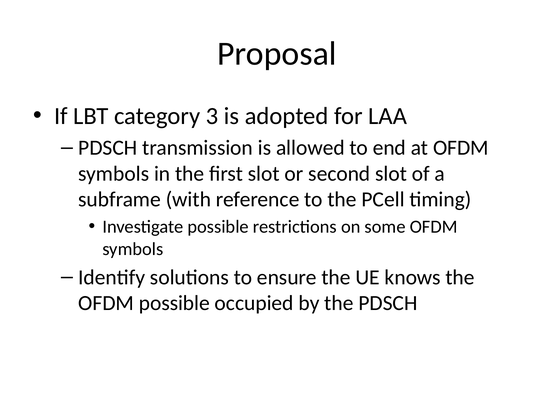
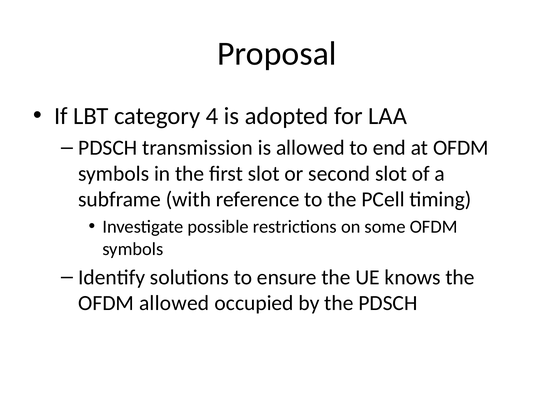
3: 3 -> 4
OFDM possible: possible -> allowed
